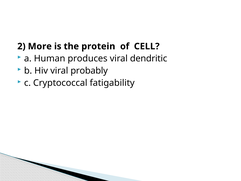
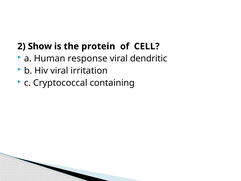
More: More -> Show
produces: produces -> response
probably: probably -> irritation
fatigability: fatigability -> containing
